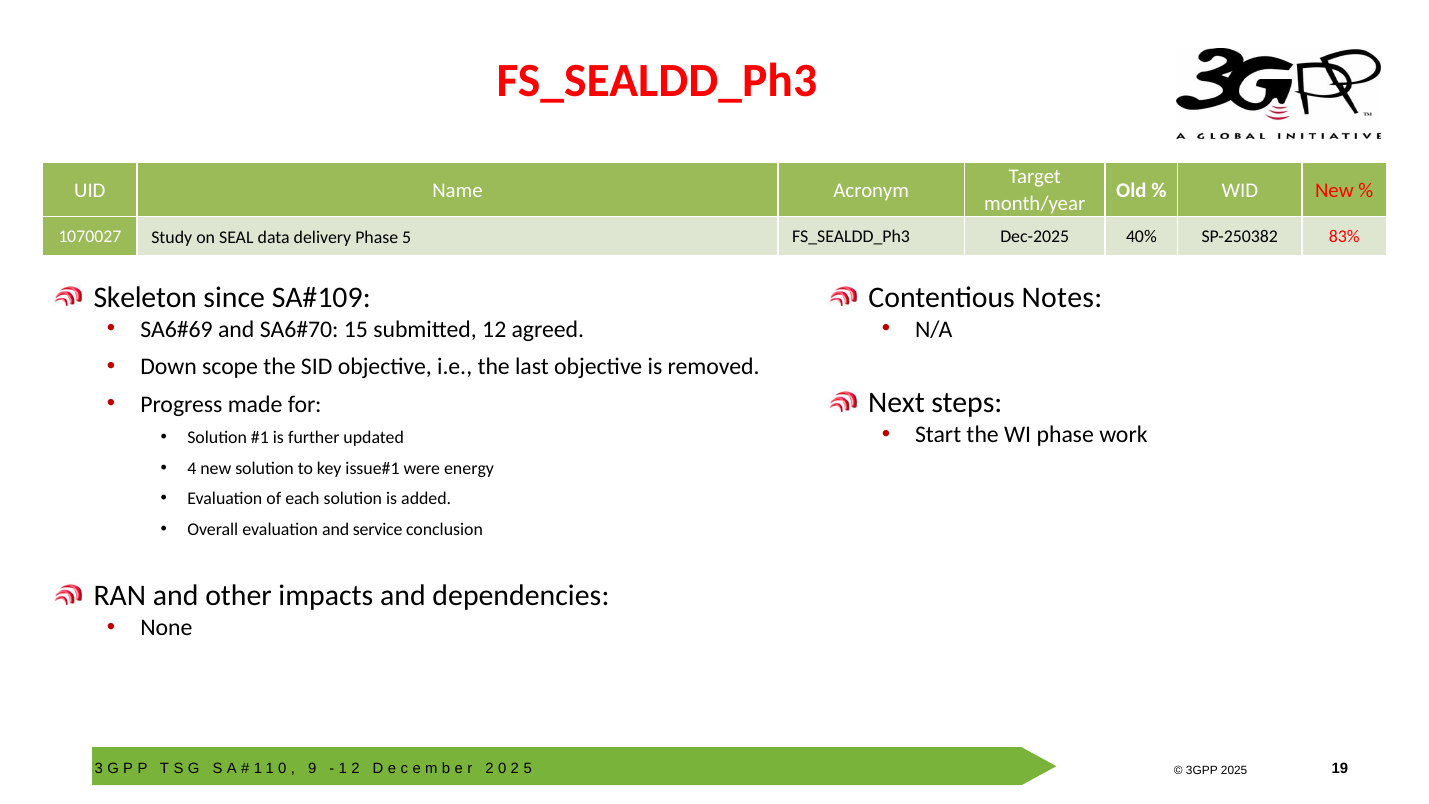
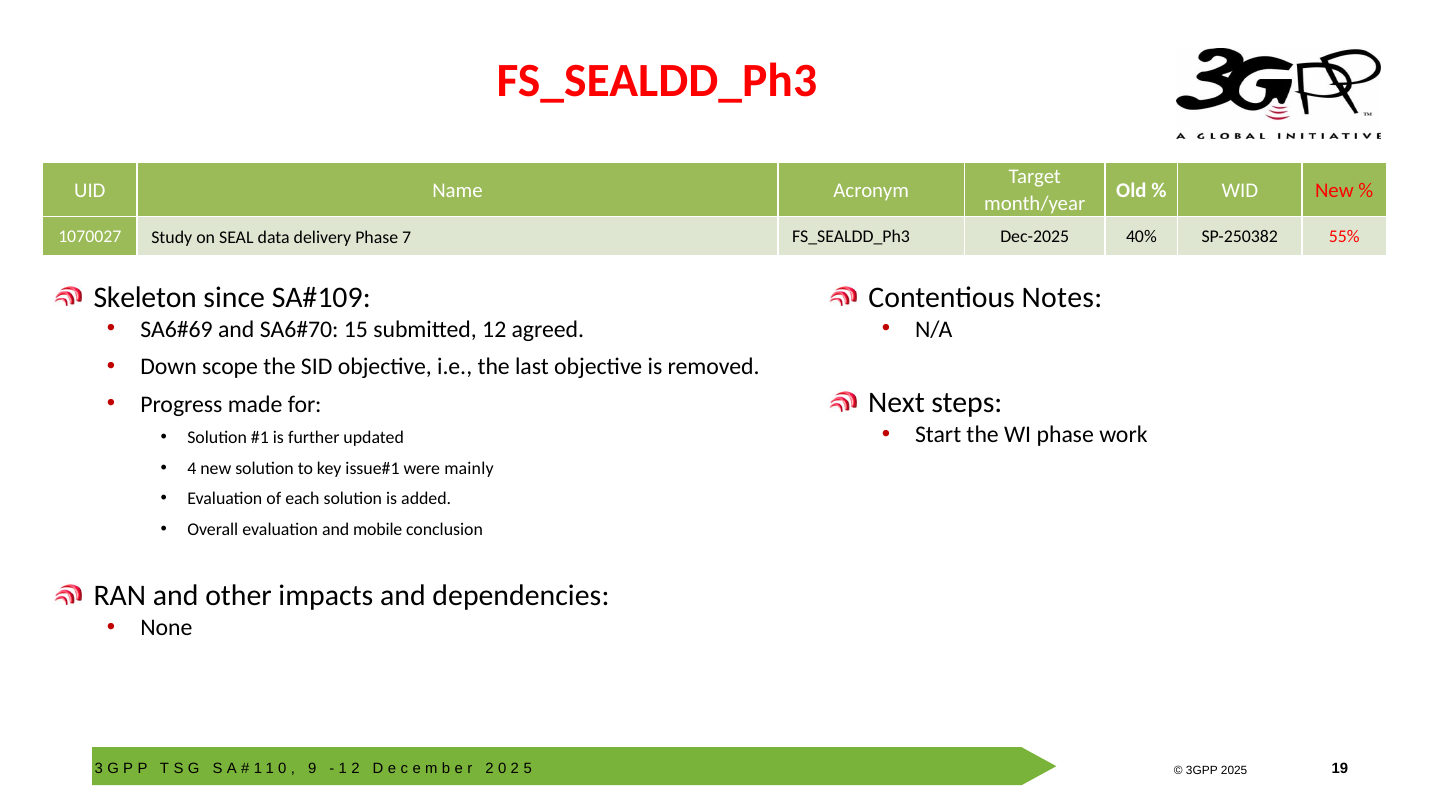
Phase 5: 5 -> 7
83%: 83% -> 55%
energy: energy -> mainly
service: service -> mobile
